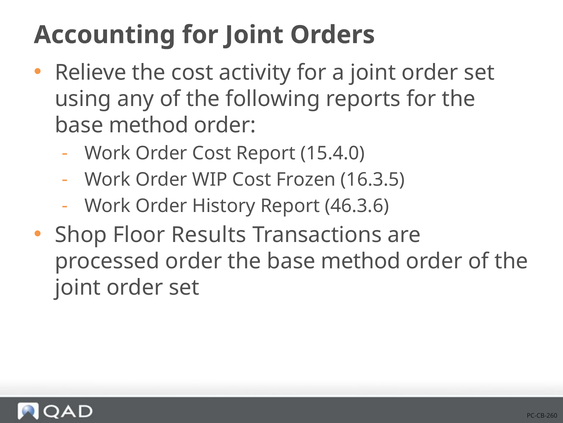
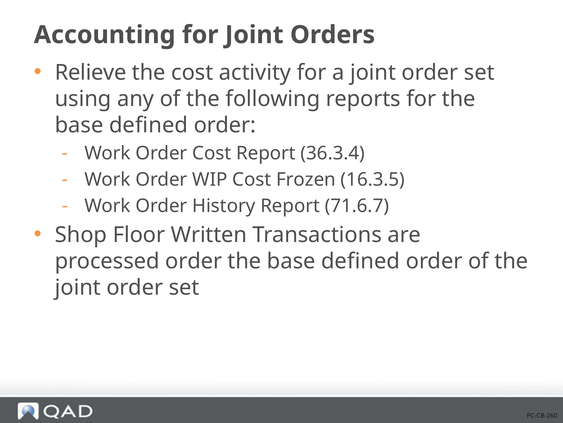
method at (149, 125): method -> defined
15.4.0: 15.4.0 -> 36.3.4
46.3.6: 46.3.6 -> 71.6.7
Results: Results -> Written
method at (361, 261): method -> defined
